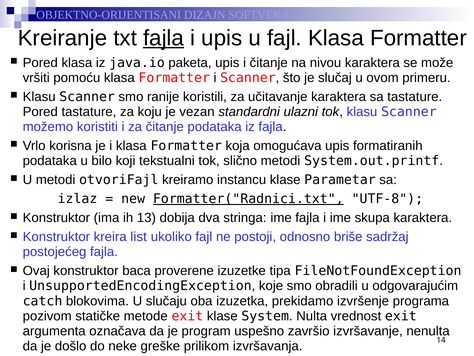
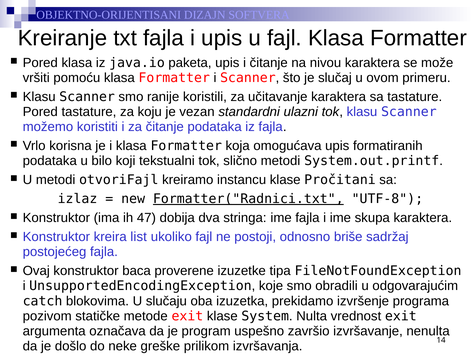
fajla at (164, 38) underline: present -> none
Parametar: Parametar -> Pročitani
13: 13 -> 47
